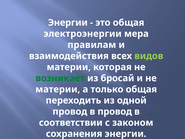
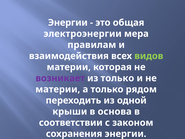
возникает colour: green -> purple
из бросай: бросай -> только
только общая: общая -> рядом
провод at (70, 111): провод -> крыши
в провод: провод -> основа
